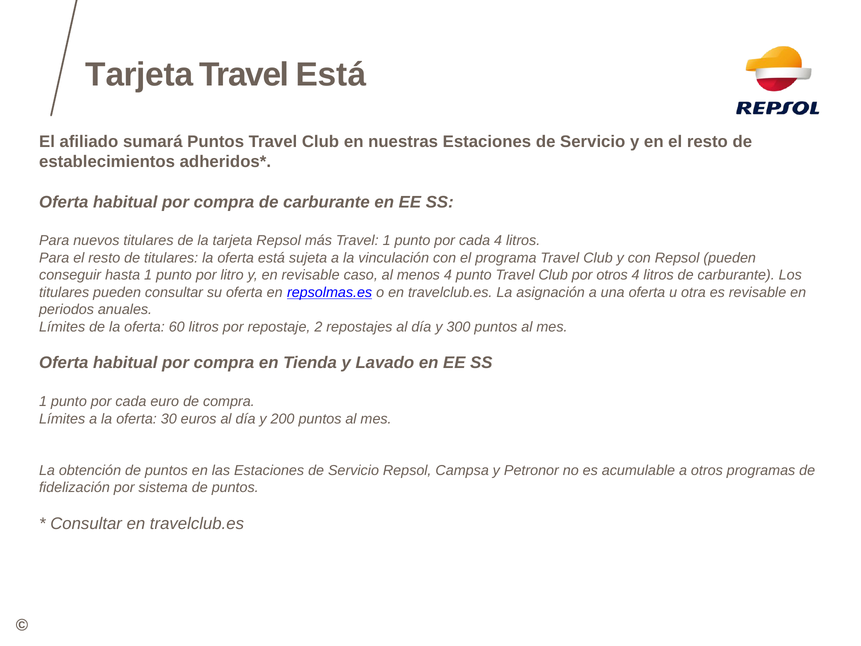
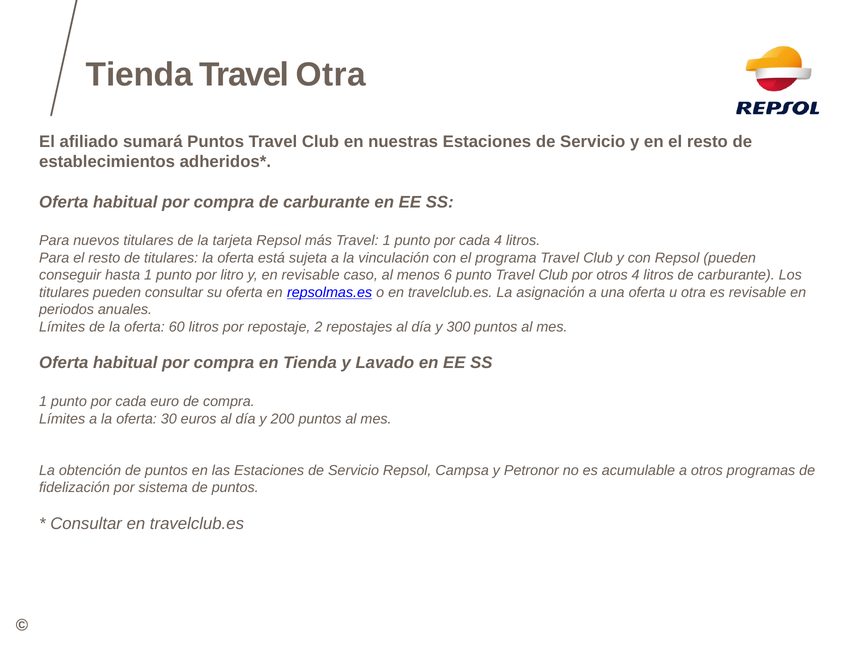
Tarjeta at (139, 74): Tarjeta -> Tienda
Travel Está: Está -> Otra
menos 4: 4 -> 6
